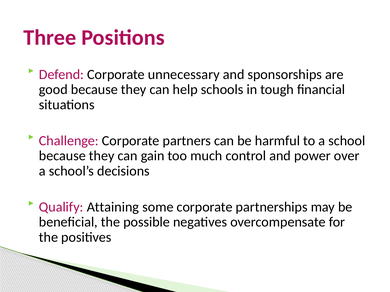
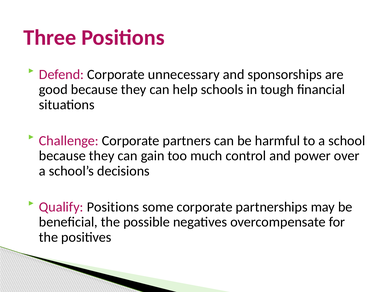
Qualify Attaining: Attaining -> Positions
